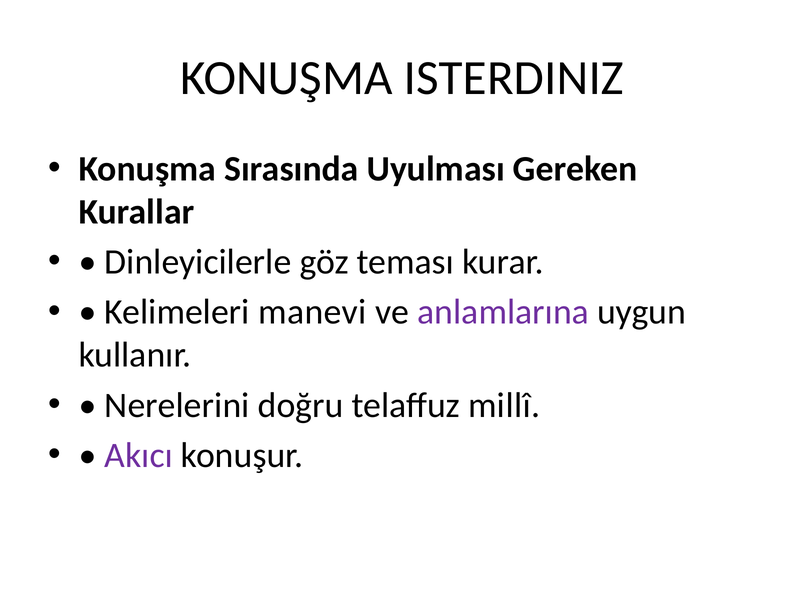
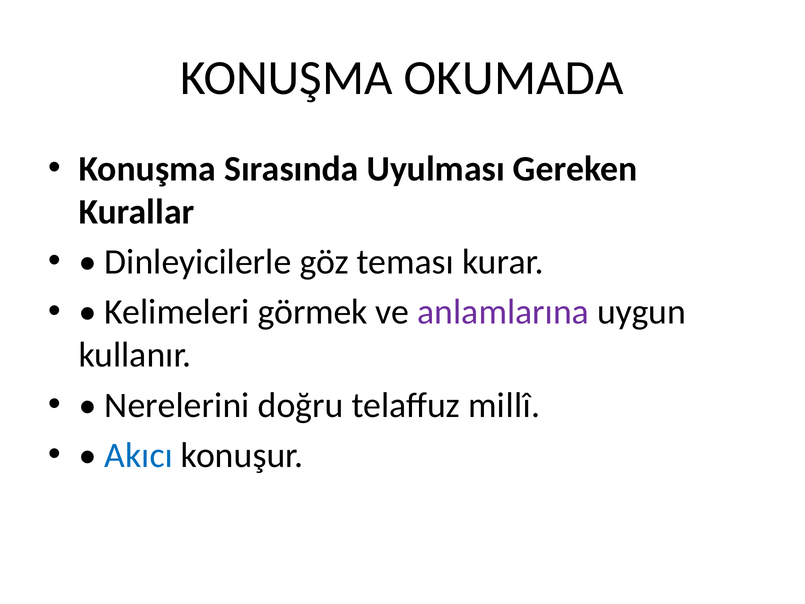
ISTERDINIZ: ISTERDINIZ -> OKUMADA
manevi: manevi -> görmek
Akıcı colour: purple -> blue
